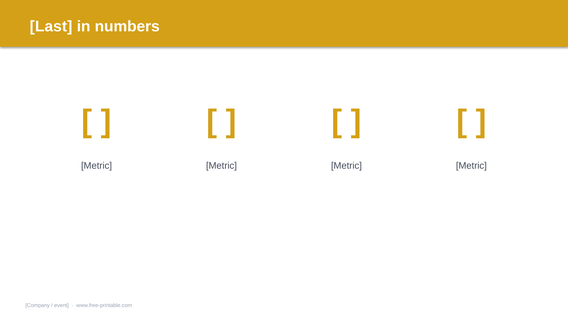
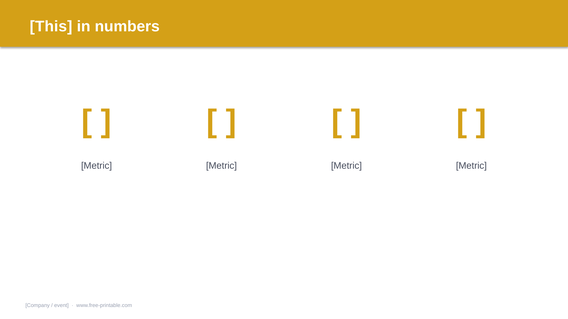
Last: Last -> This
